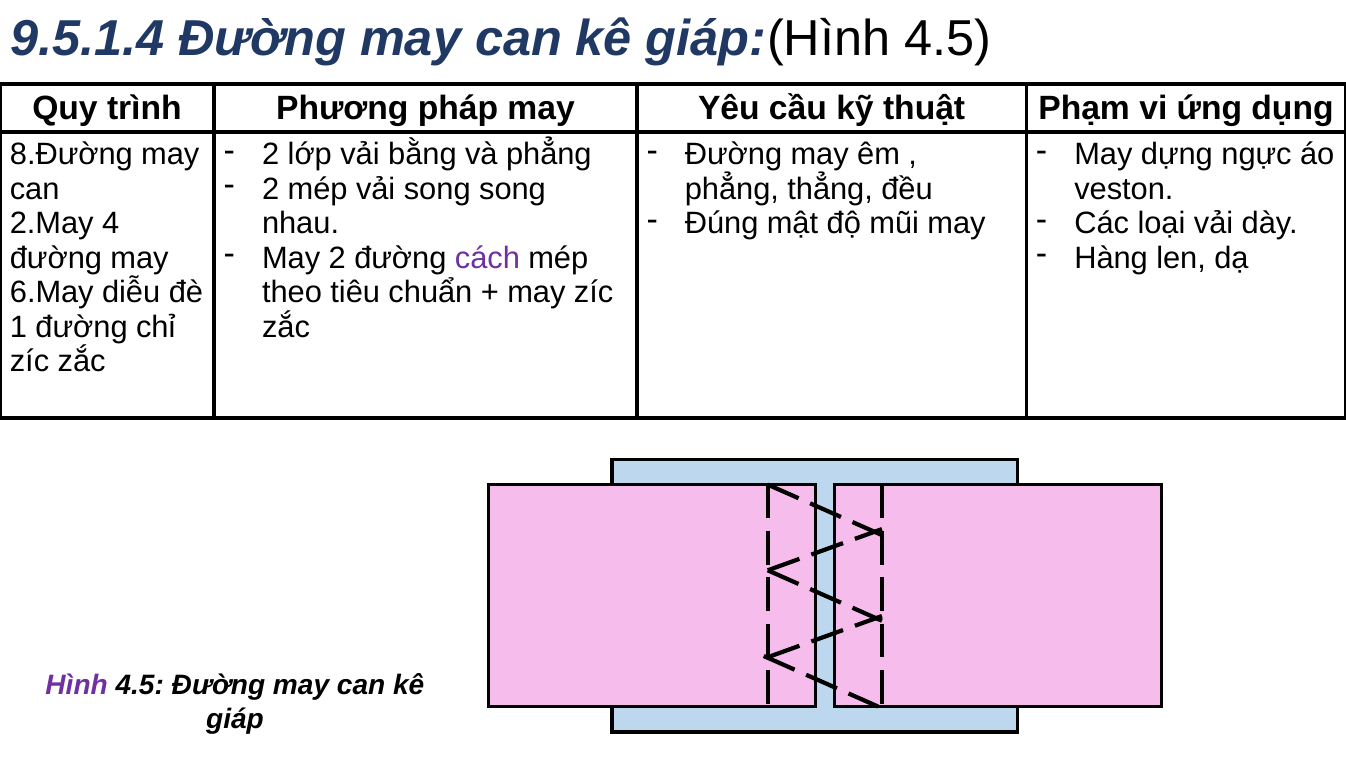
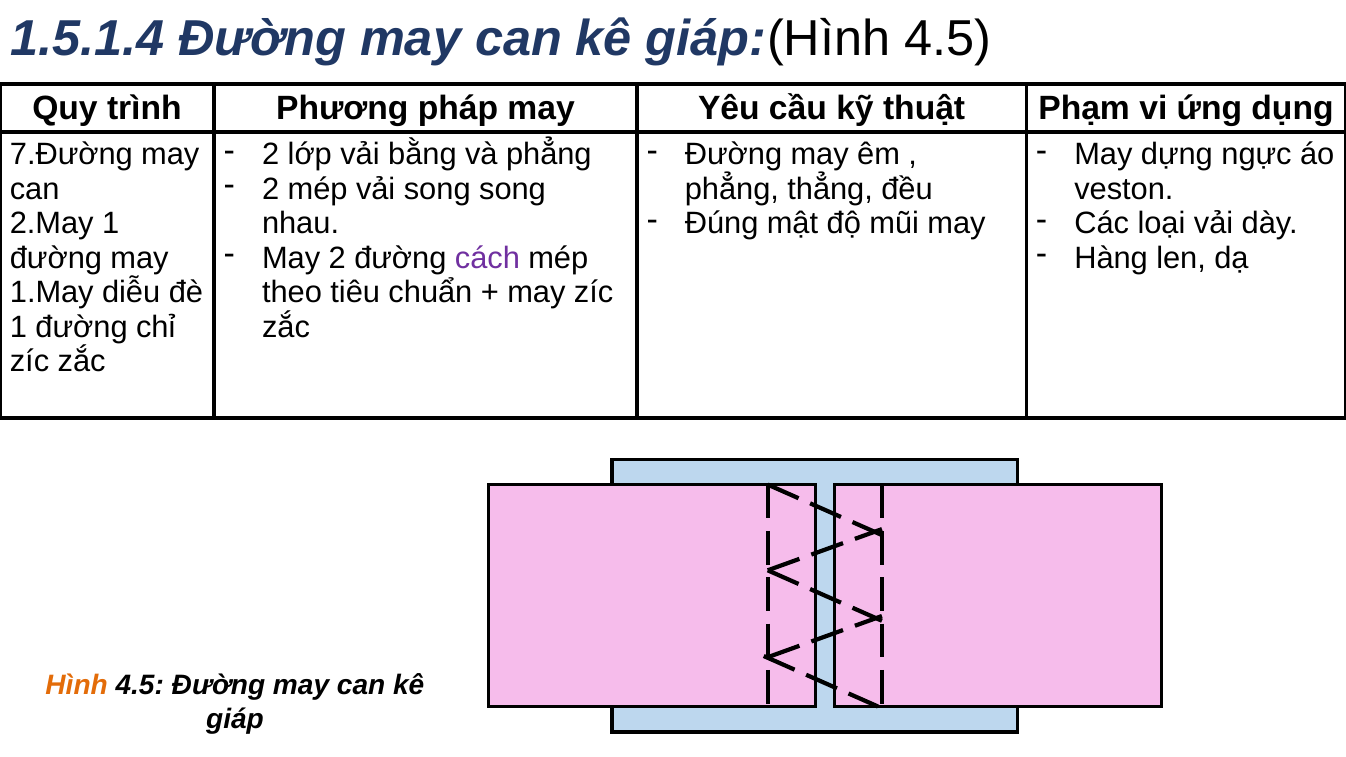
9.5.1.4: 9.5.1.4 -> 1.5.1.4
8.Đường: 8.Đường -> 7.Đường
2.May 4: 4 -> 1
6.May: 6.May -> 1.May
Hình colour: purple -> orange
